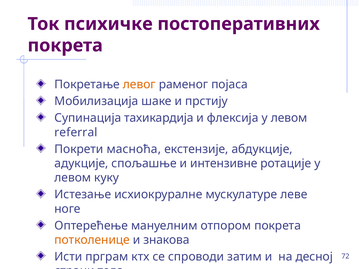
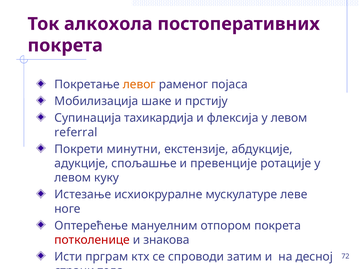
психичке: психичке -> алкохола
масноћа: масноћа -> минутни
интензивне: интензивне -> превенције
потколенице colour: orange -> red
